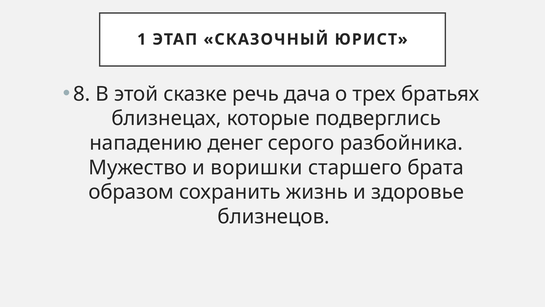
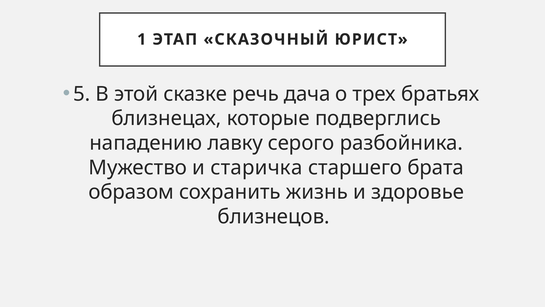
8: 8 -> 5
денег: денег -> лавку
воришки: воришки -> старичка
